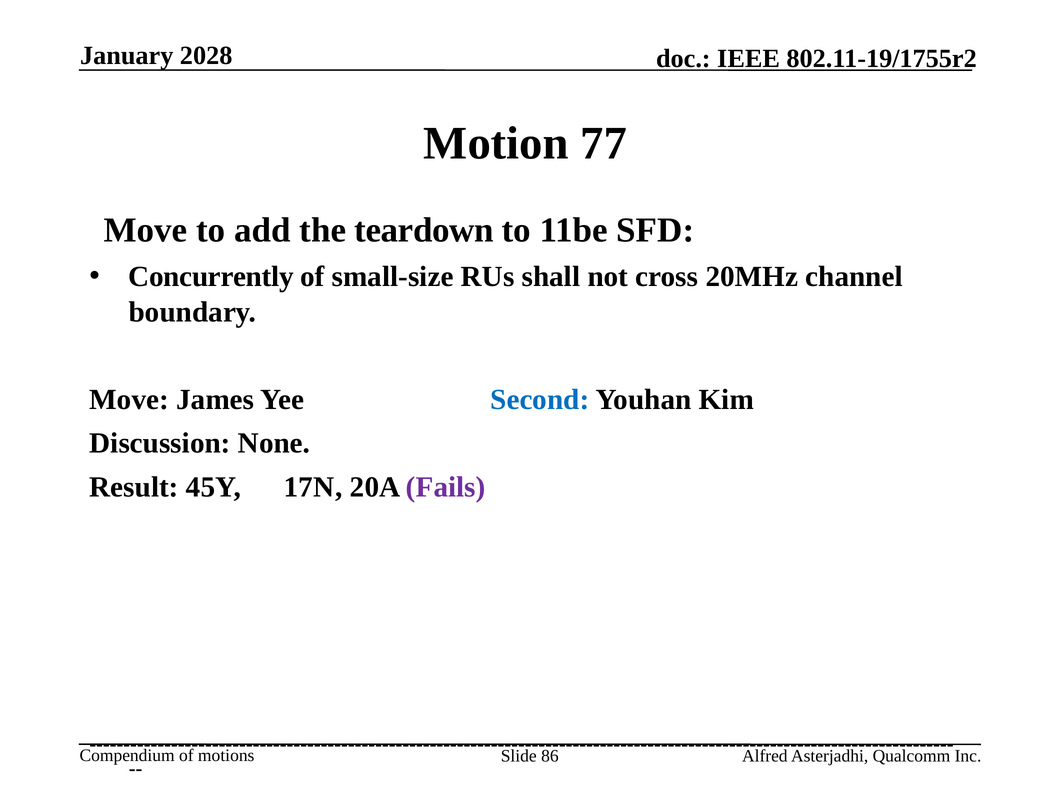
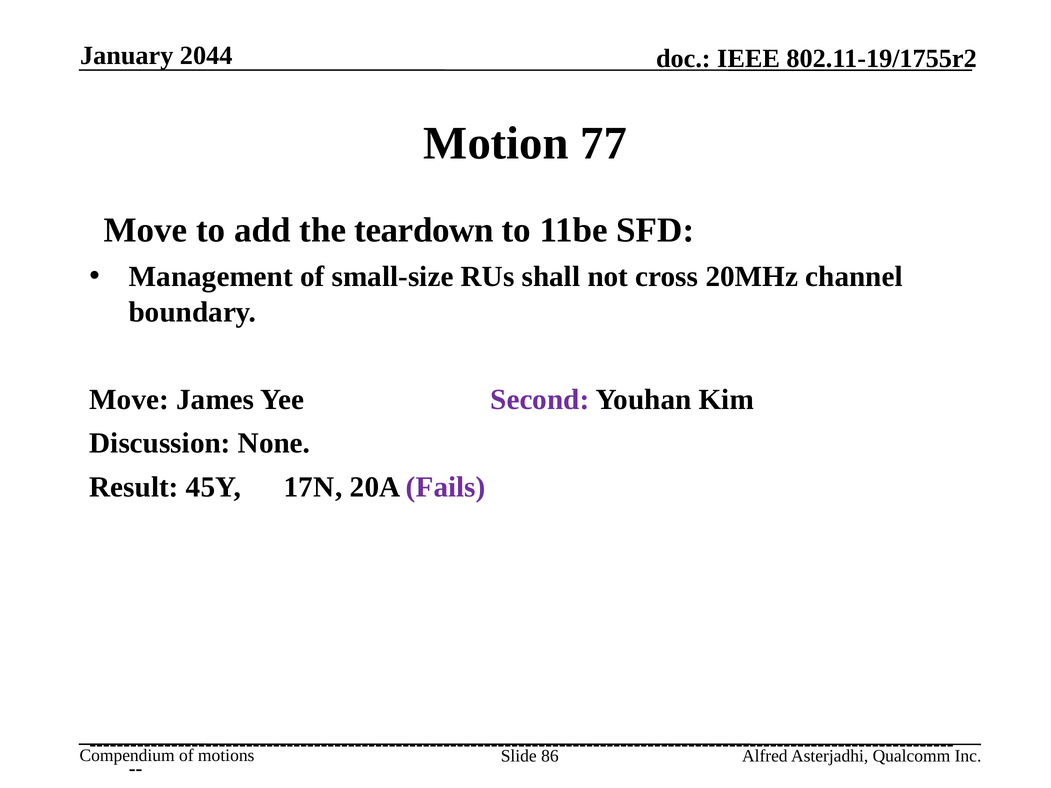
2028: 2028 -> 2044
Concurrently: Concurrently -> Management
Second colour: blue -> purple
